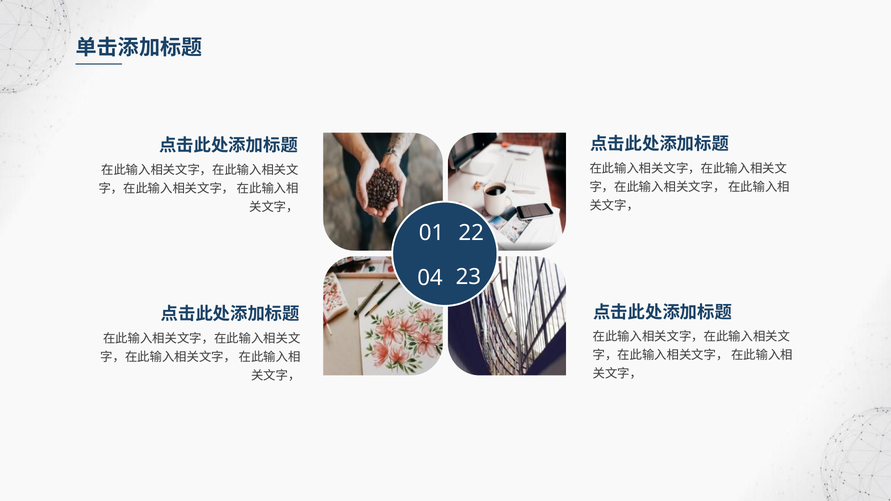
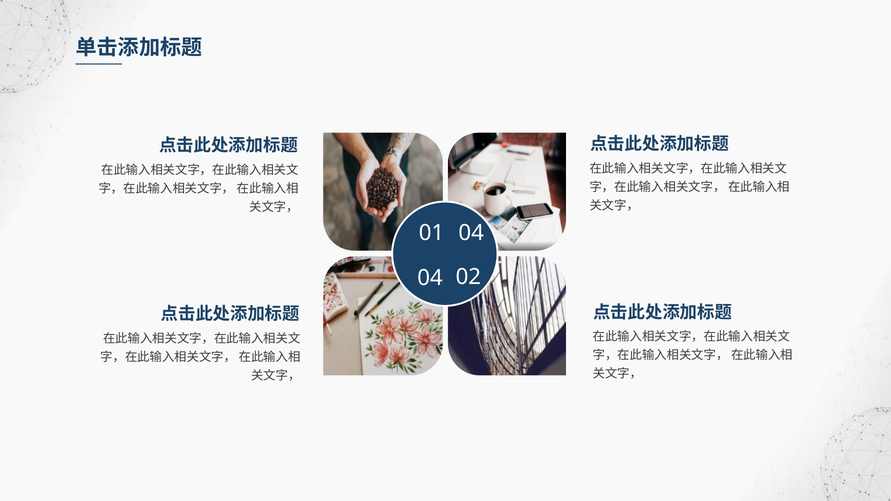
01 22: 22 -> 04
23: 23 -> 02
